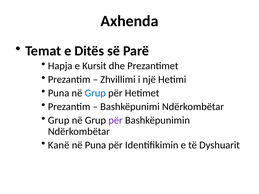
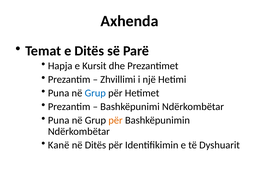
Grup at (59, 120): Grup -> Puna
për at (116, 120) colour: purple -> orange
në Puna: Puna -> Ditës
